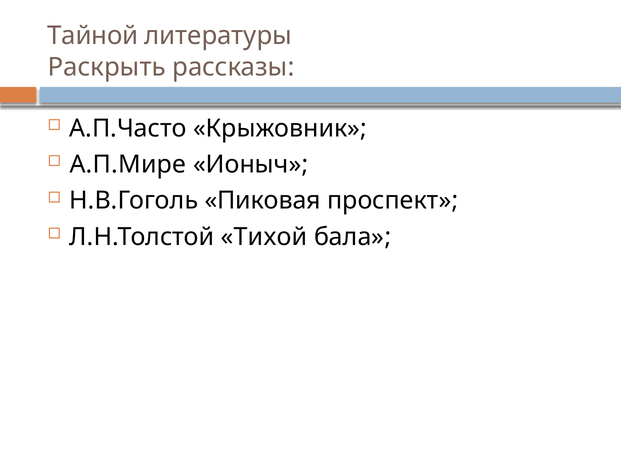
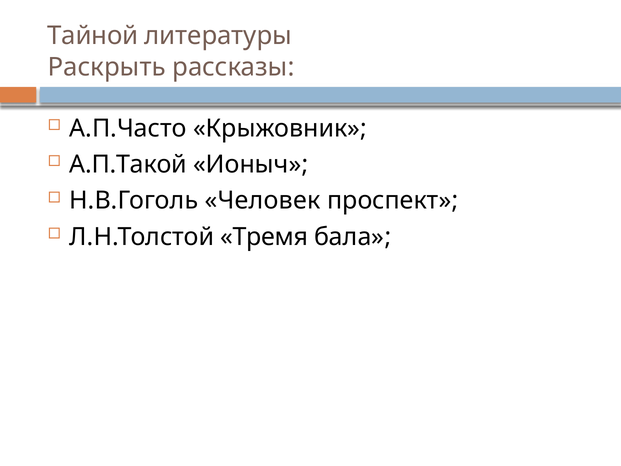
А.П.Мире: А.П.Мире -> А.П.Такой
Пиковая: Пиковая -> Человек
Тихой: Тихой -> Тремя
